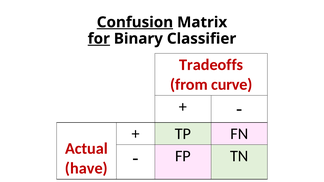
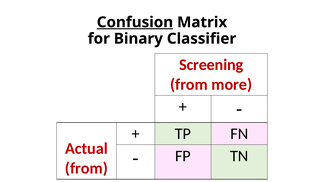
for underline: present -> none
Tradeoffs: Tradeoffs -> Screening
curve: curve -> more
have at (86, 169): have -> from
